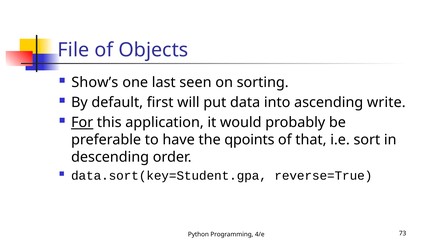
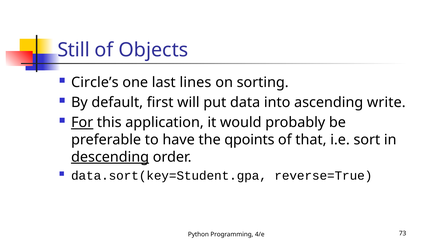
File: File -> Still
Show’s: Show’s -> Circle’s
seen: seen -> lines
descending underline: none -> present
